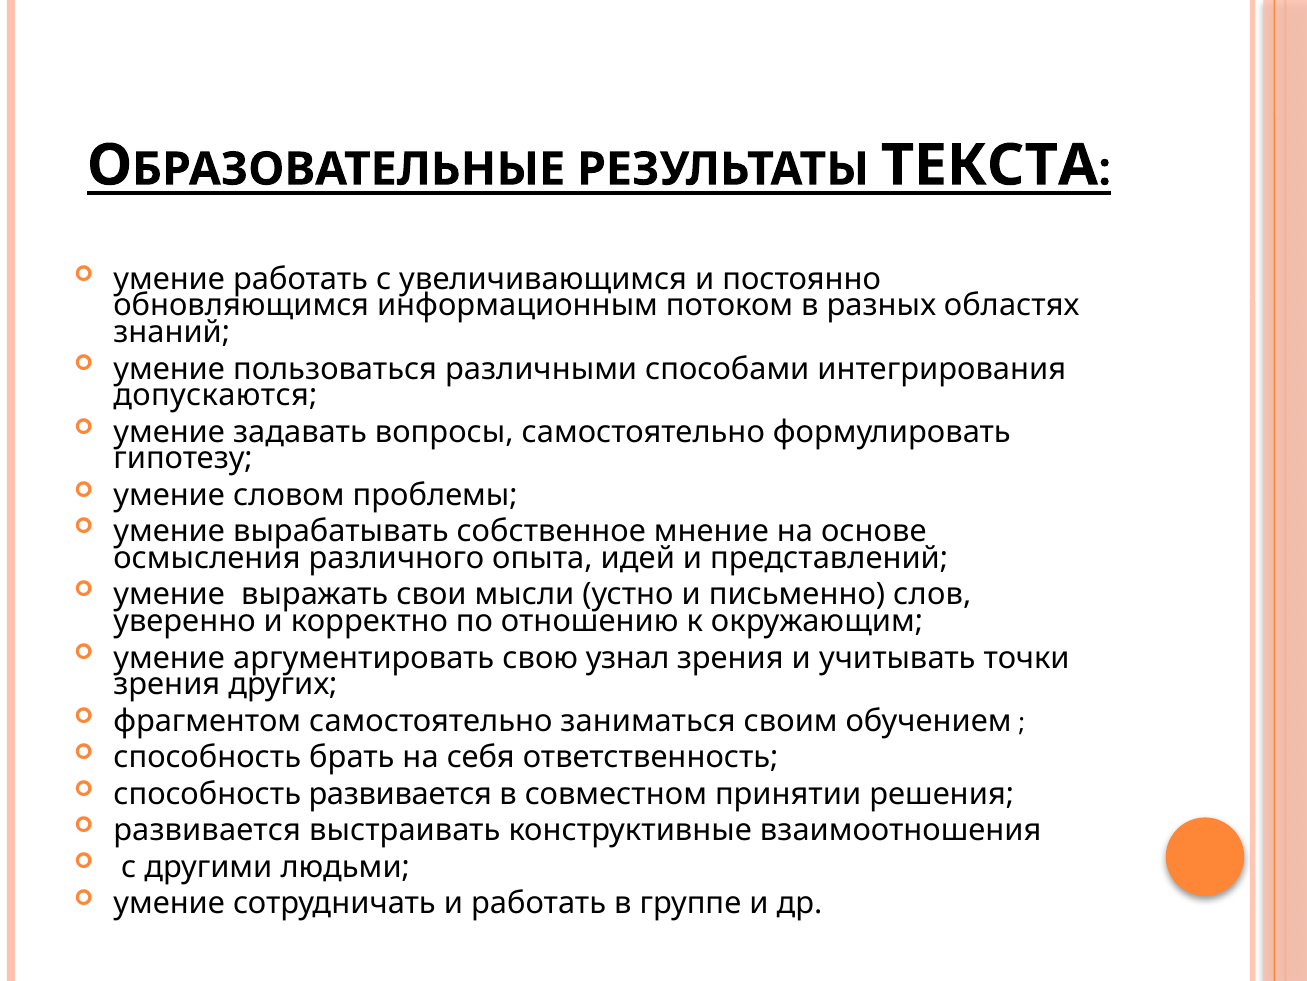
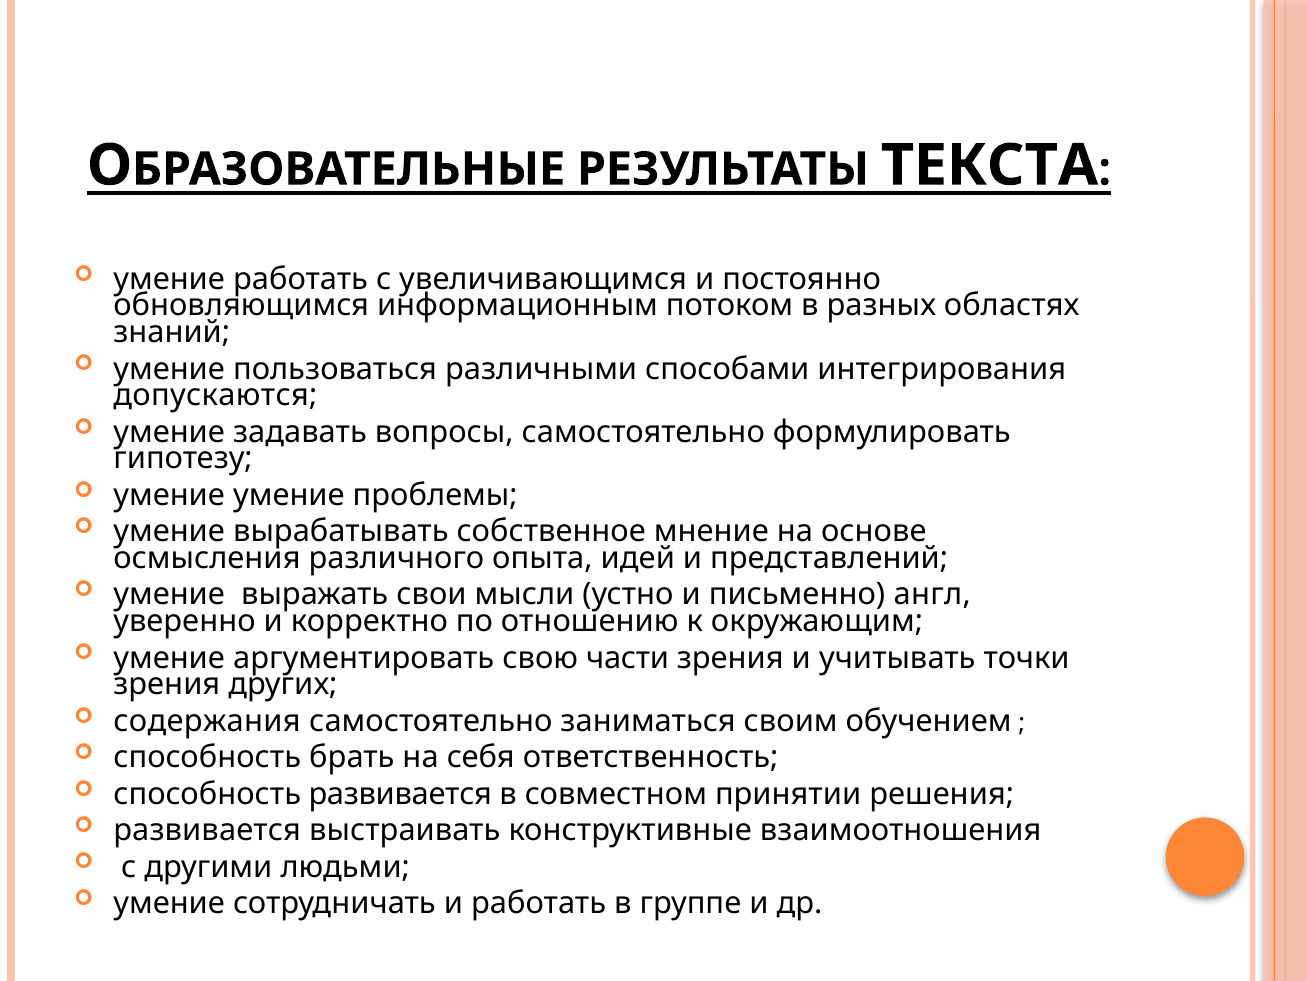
умение словом: словом -> умение
слов: слов -> англ
узнал: узнал -> части
фрагментом: фрагментом -> содержания
